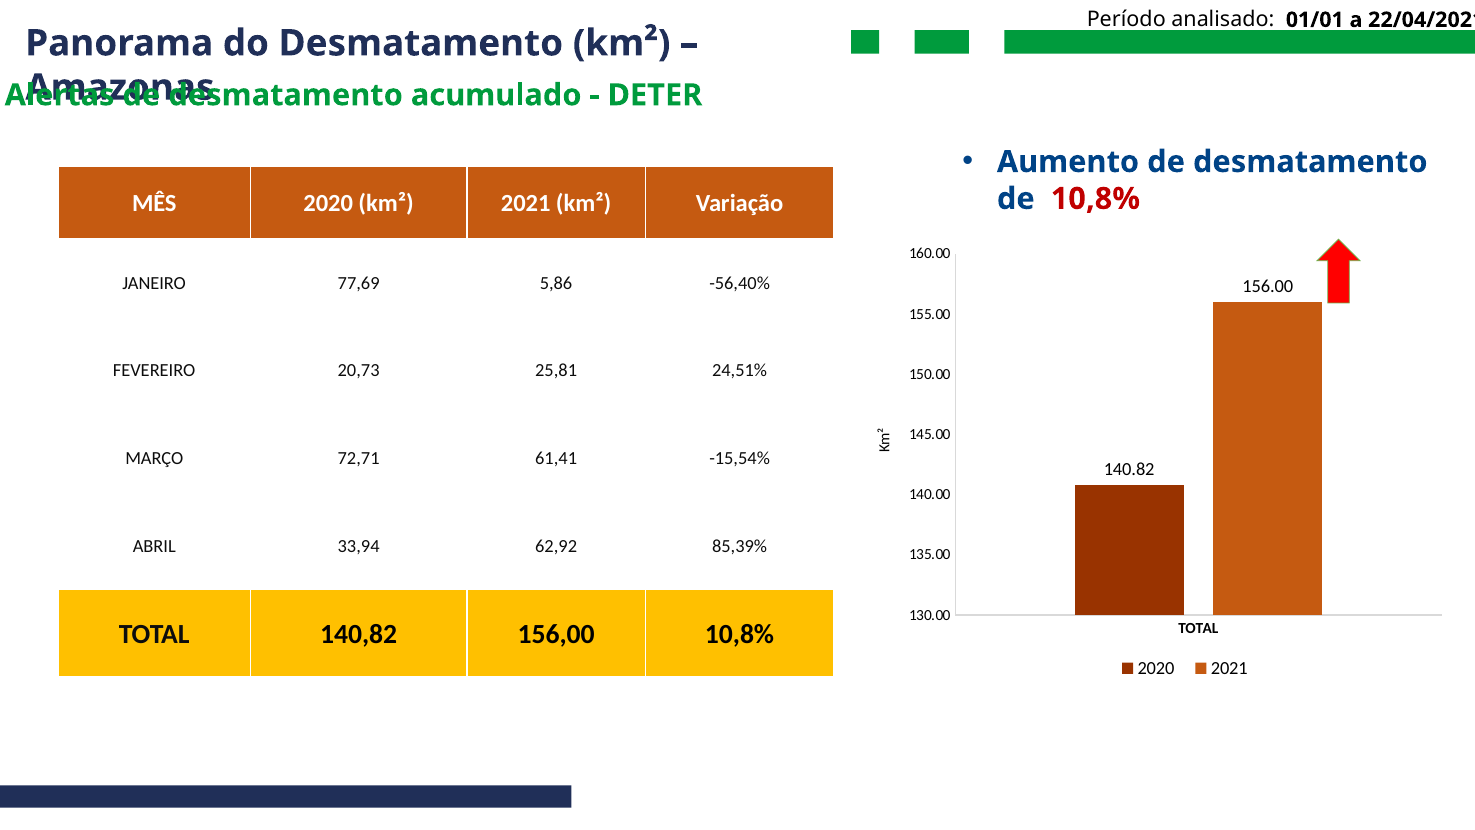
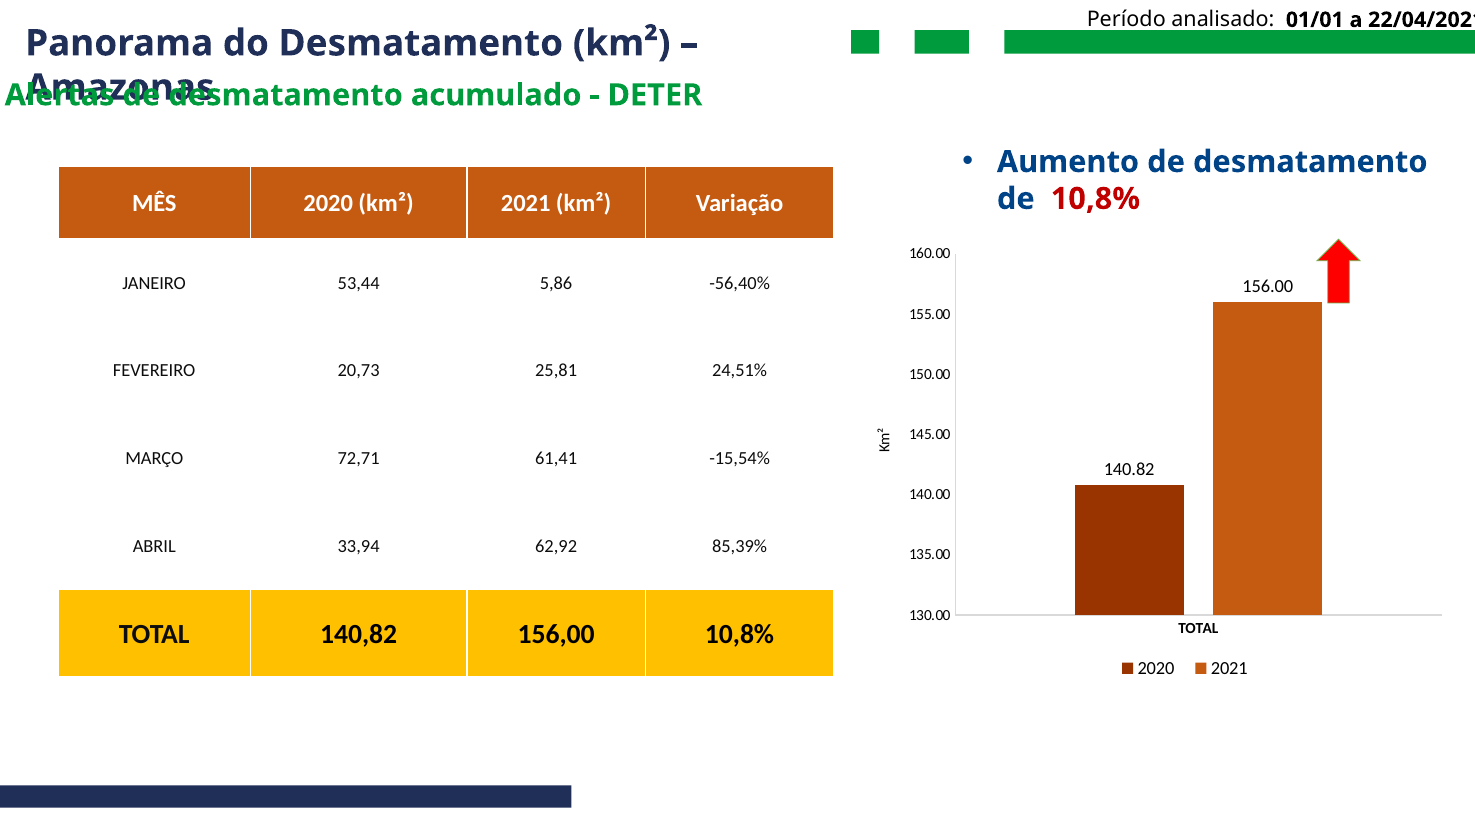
77,69: 77,69 -> 53,44
